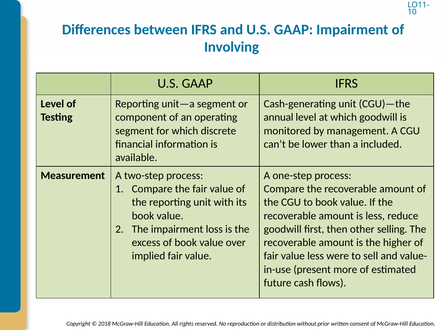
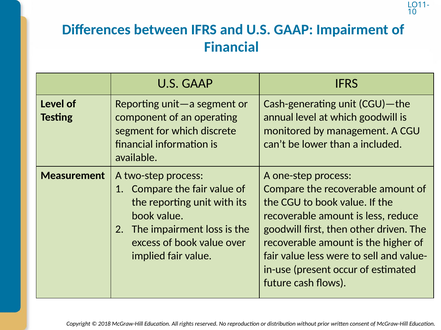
Involving at (232, 47): Involving -> Financial
selling: selling -> driven
more: more -> occur
